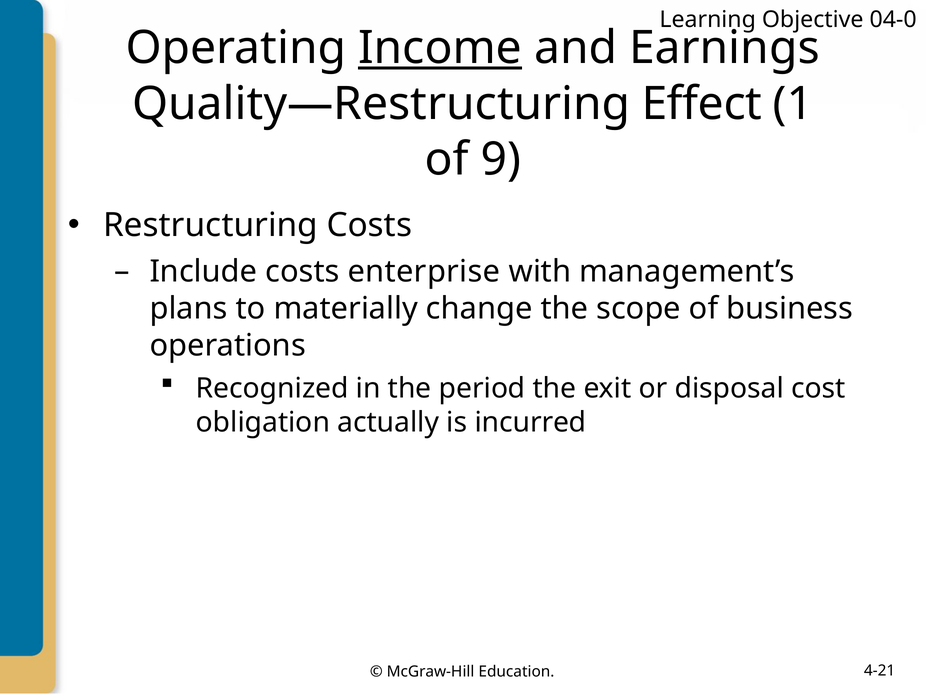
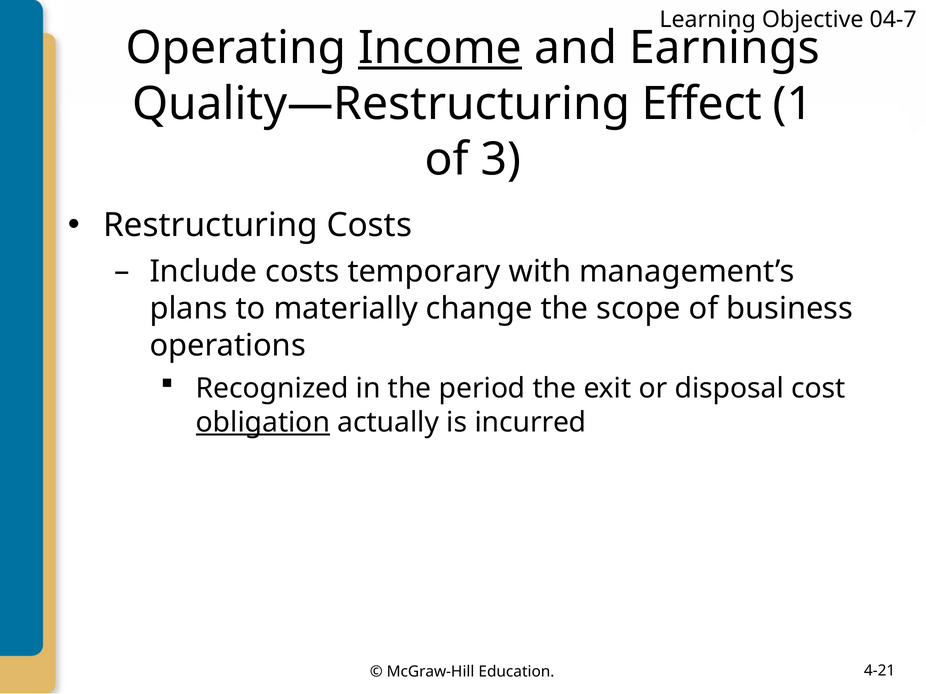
04-0: 04-0 -> 04-7
9: 9 -> 3
enterprise: enterprise -> temporary
obligation underline: none -> present
